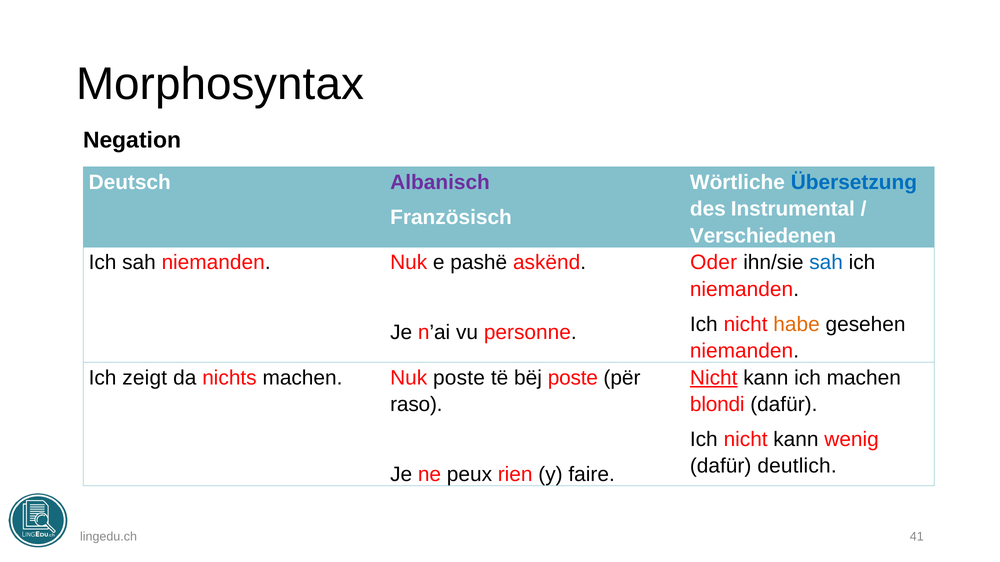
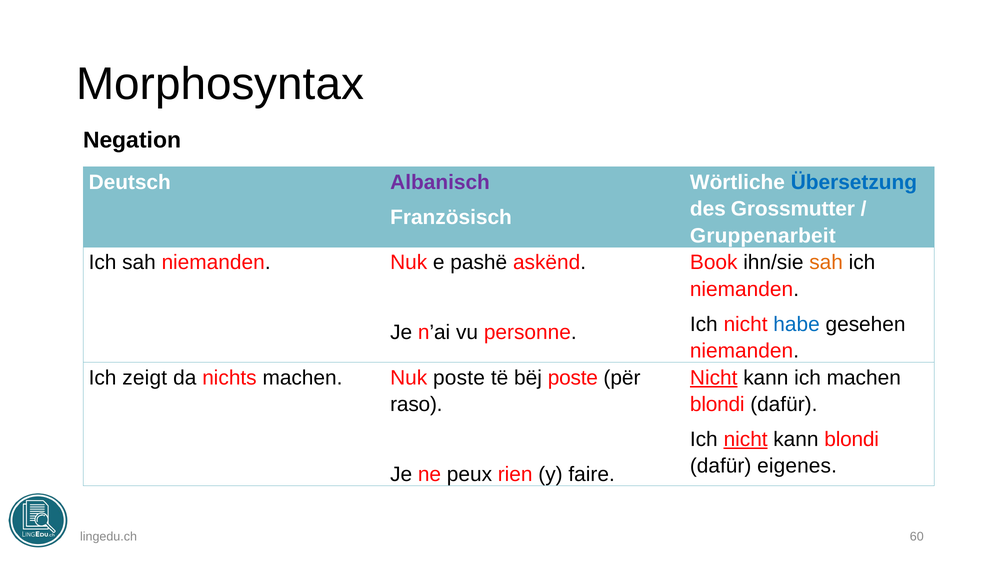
Instrumental: Instrumental -> Grossmutter
Verschiedenen: Verschiedenen -> Gruppenarbeit
Oder: Oder -> Book
sah at (826, 263) colour: blue -> orange
habe colour: orange -> blue
nicht at (746, 440) underline: none -> present
kann wenig: wenig -> blondi
deutlich: deutlich -> eigenes
41: 41 -> 60
